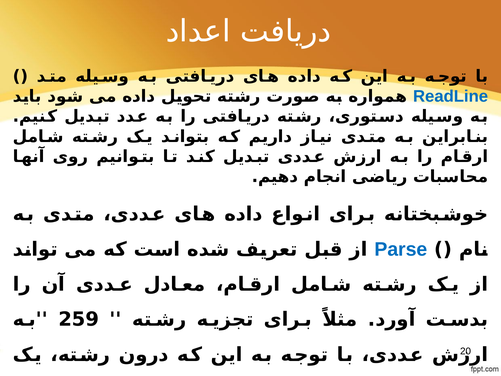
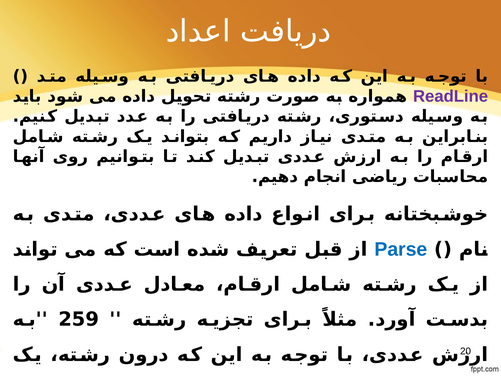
ReadLine colour: blue -> purple
